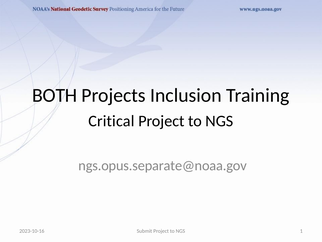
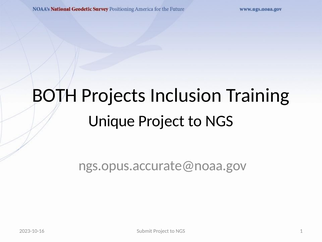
Critical: Critical -> Unique
ngs.opus.separate@noaa.gov: ngs.opus.separate@noaa.gov -> ngs.opus.accurate@noaa.gov
